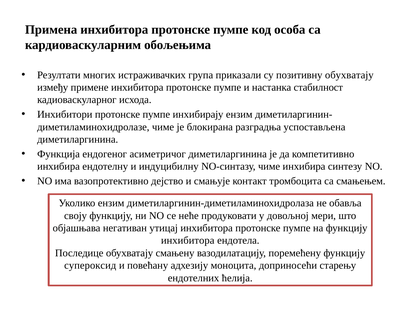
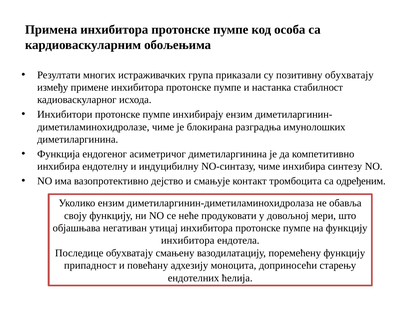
успостављена: успостављена -> имунолошких
смањењем: смањењем -> одређеним
супероксид: супероксид -> припадност
